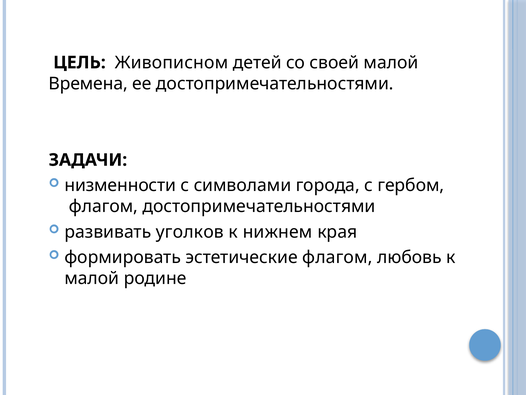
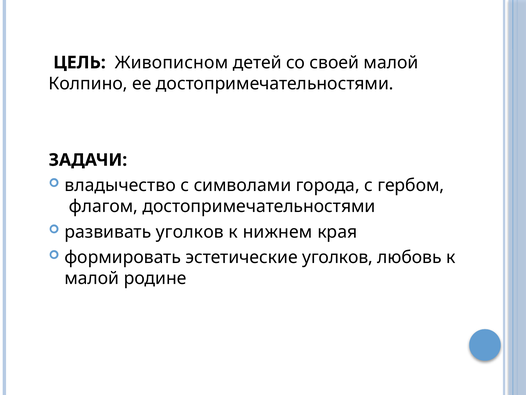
Времена: Времена -> Колпино
низменности: низменности -> владычество
эстетические флагом: флагом -> уголков
